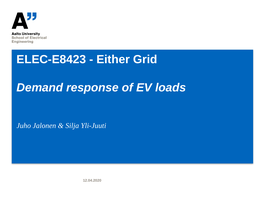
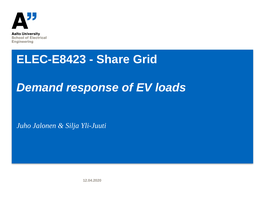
Either: Either -> Share
